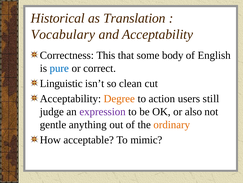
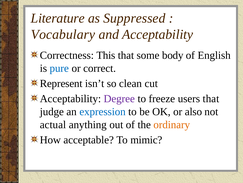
Historical: Historical -> Literature
Translation: Translation -> Suppressed
Linguistic: Linguistic -> Represent
Degree colour: orange -> purple
action: action -> freeze
users still: still -> that
expression colour: purple -> blue
gentle: gentle -> actual
